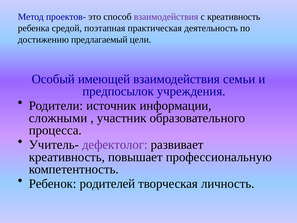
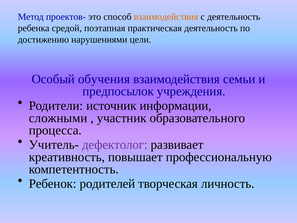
взаимодействия at (166, 17) colour: purple -> orange
с креативность: креативность -> деятельность
предлагаемый: предлагаемый -> нарушениями
имеющей: имеющей -> обучения
